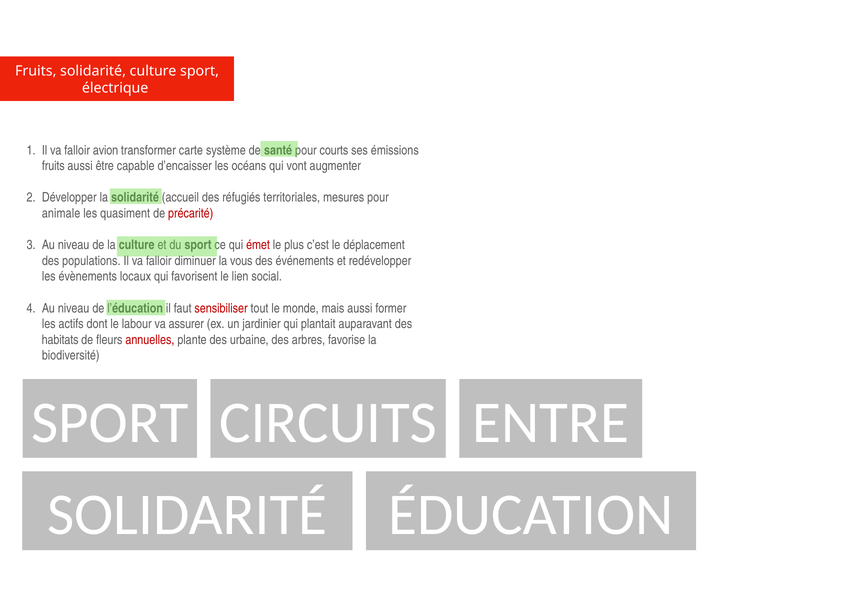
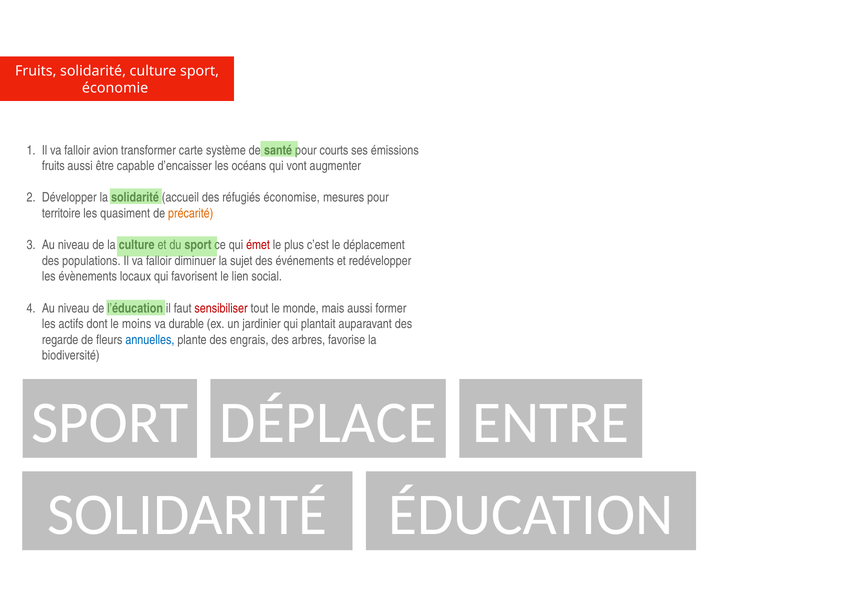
électrique: électrique -> économie
territoriales: territoriales -> économise
animale: animale -> territoire
précarité colour: red -> orange
vous: vous -> sujet
labour: labour -> moins
assurer: assurer -> durable
habitats: habitats -> regarde
annuelles colour: red -> blue
urbaine: urbaine -> engrais
CIRCUITS: CIRCUITS -> DÉPLACE
